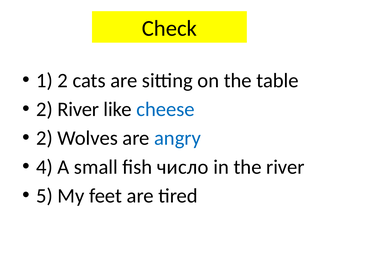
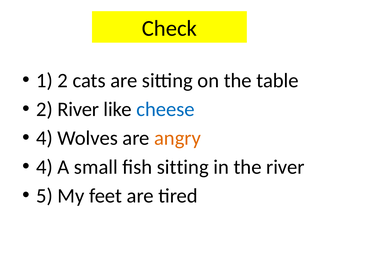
2 at (45, 138): 2 -> 4
angry colour: blue -> orange
fish число: число -> sitting
